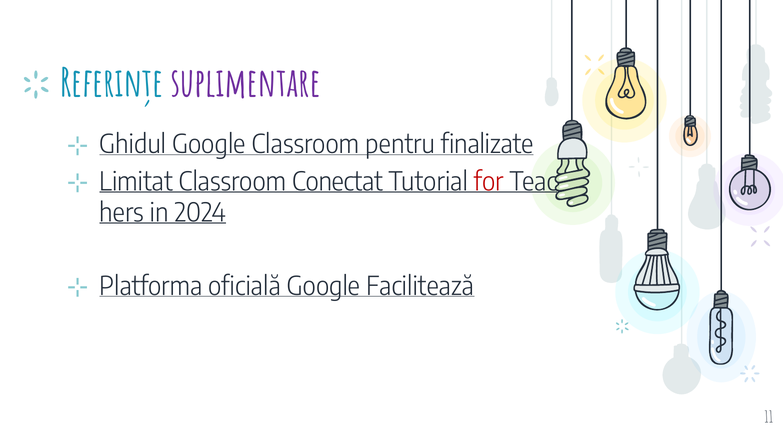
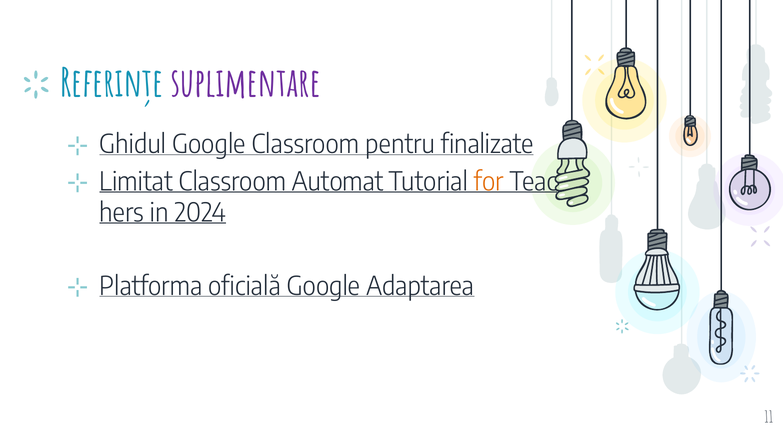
Conectat: Conectat -> Automat
for colour: red -> orange
Facilitează: Facilitează -> Adaptarea
